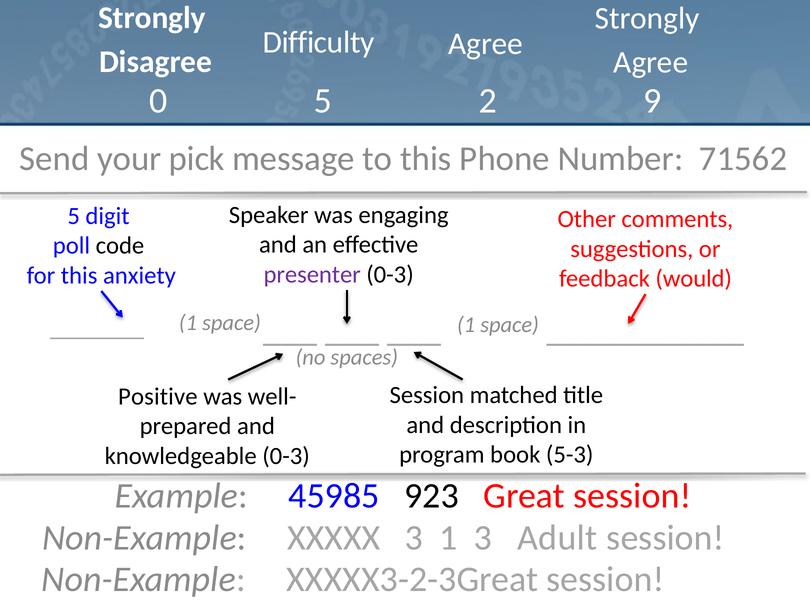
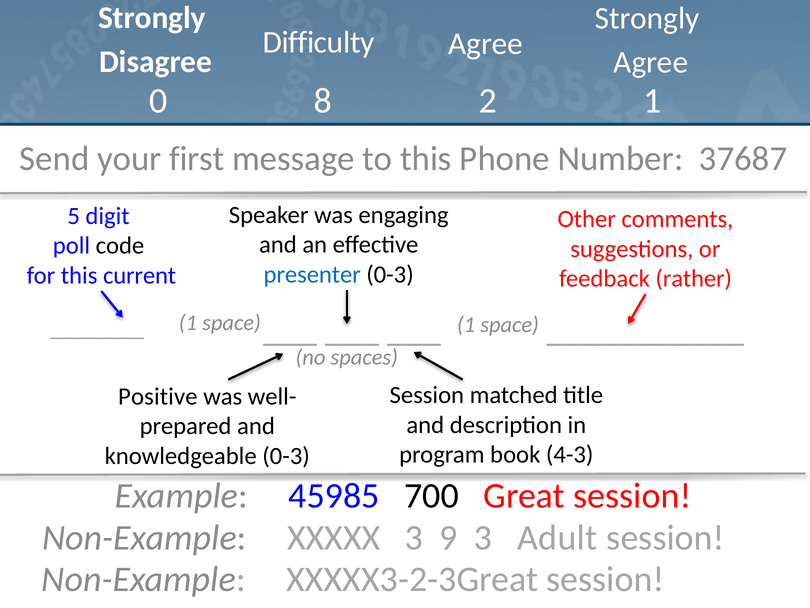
0 5: 5 -> 8
2 9: 9 -> 1
pick: pick -> first
71562: 71562 -> 37687
presenter colour: purple -> blue
anxiety: anxiety -> current
would: would -> rather
5-3: 5-3 -> 4-3
923: 923 -> 700
3 1: 1 -> 9
